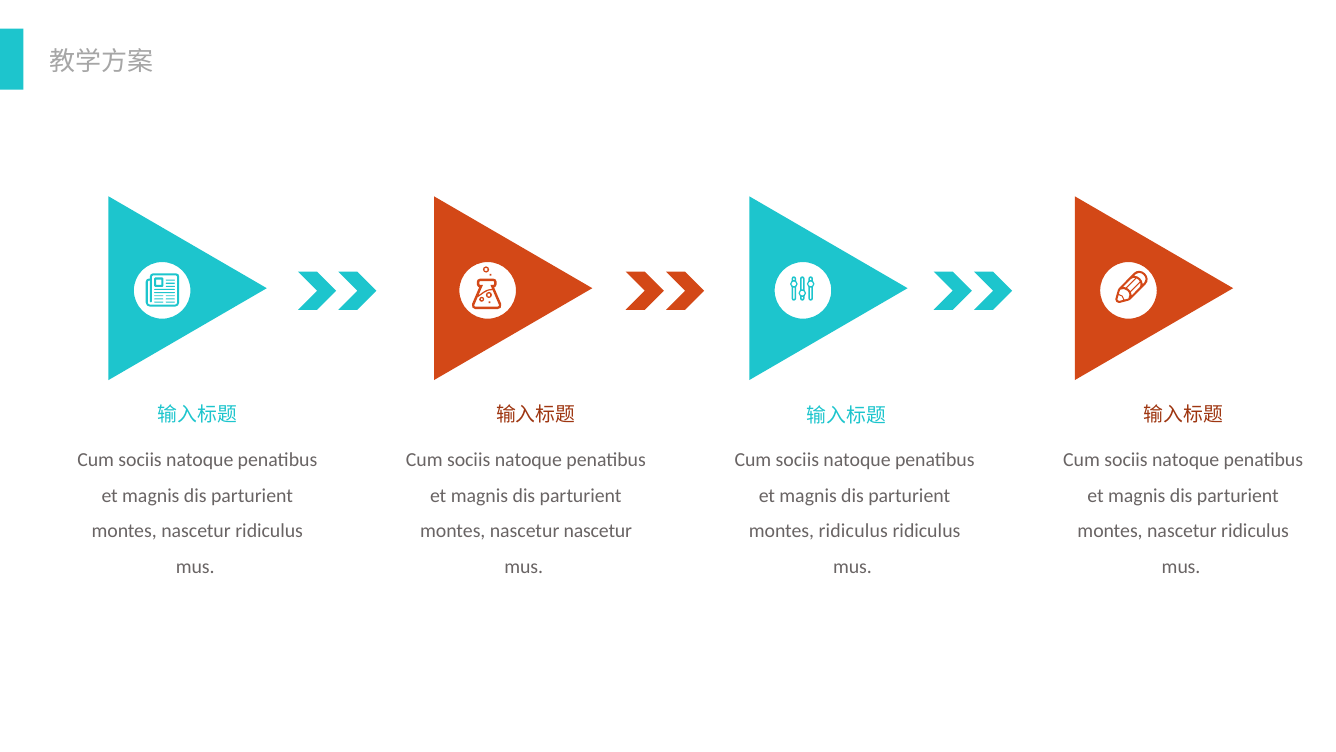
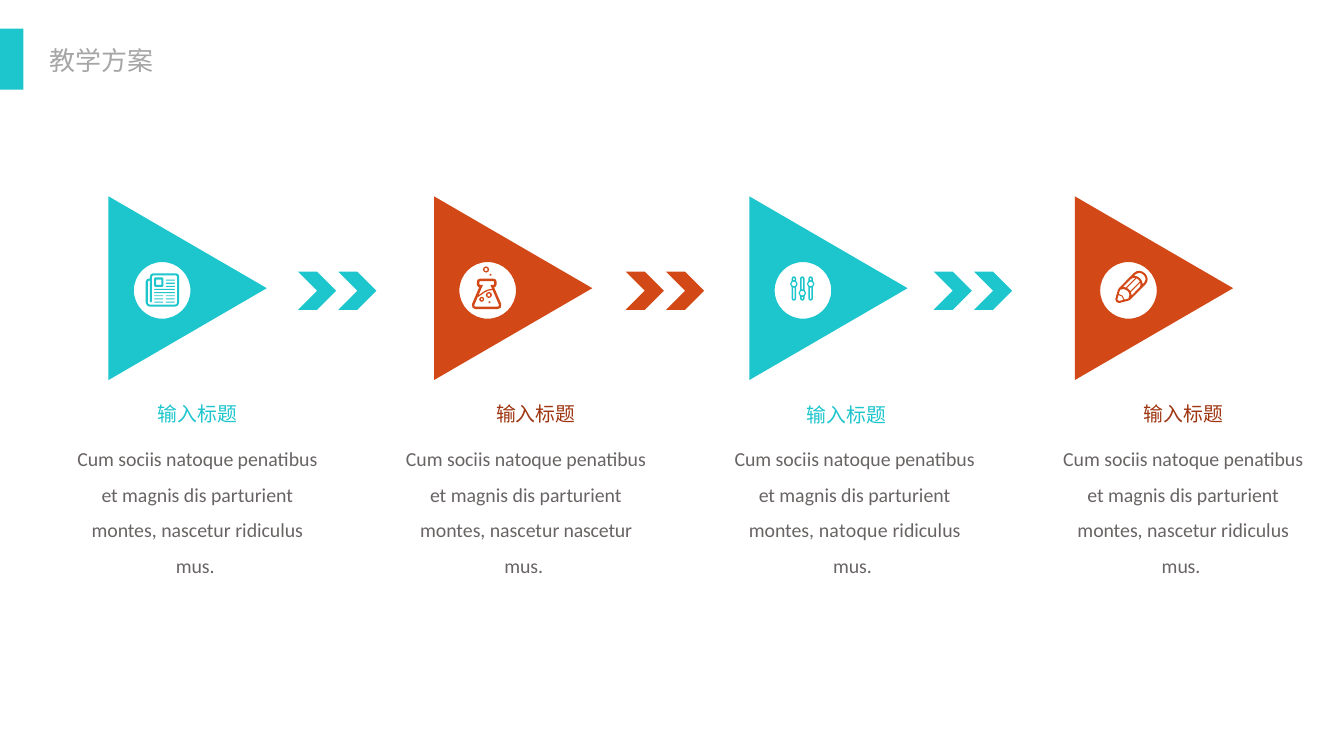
montes ridiculus: ridiculus -> natoque
